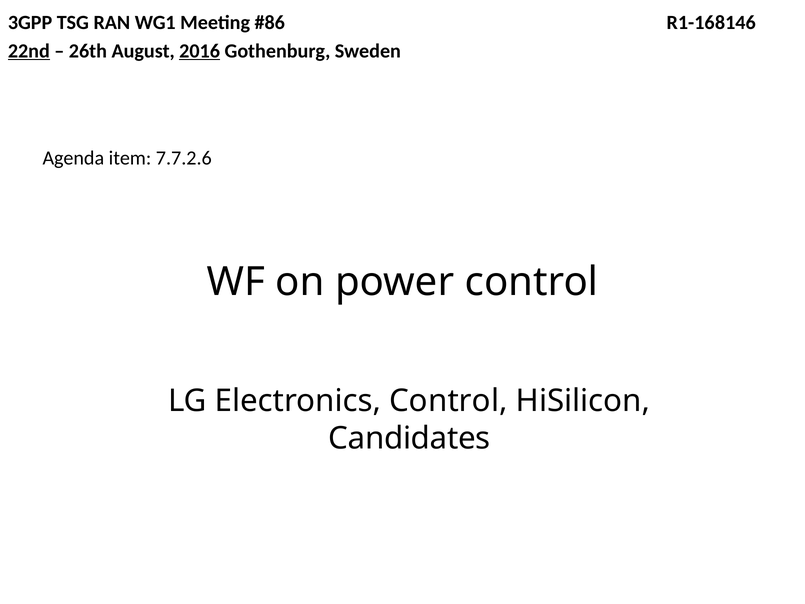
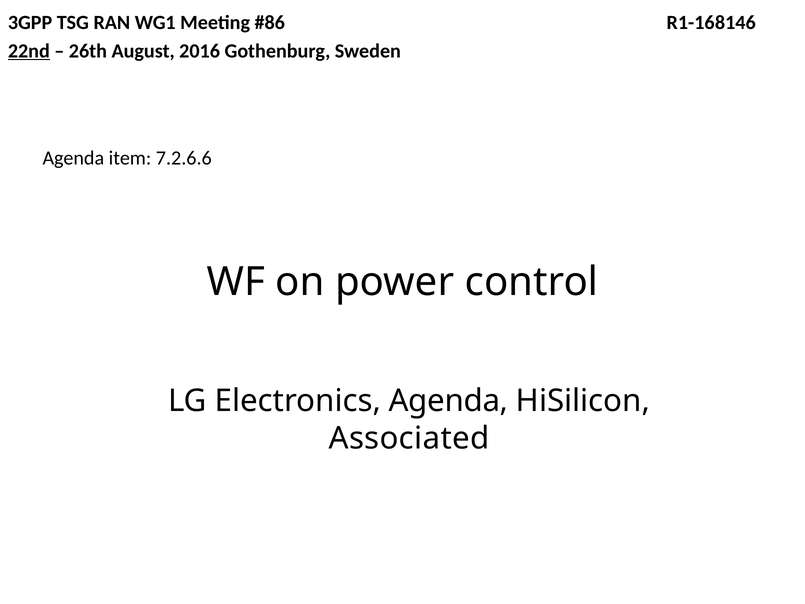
2016 underline: present -> none
7.7.2.6: 7.7.2.6 -> 7.2.6.6
Electronics Control: Control -> Agenda
Candidates: Candidates -> Associated
